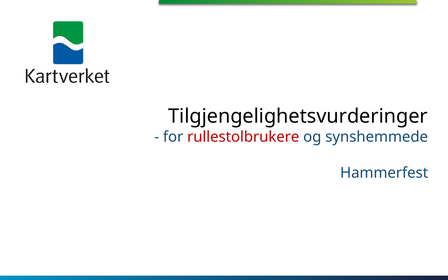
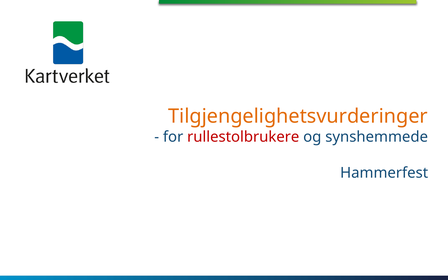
Tilgjengelighetsvurderinger colour: black -> orange
